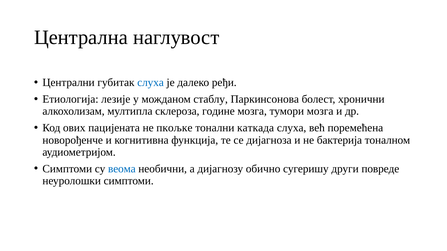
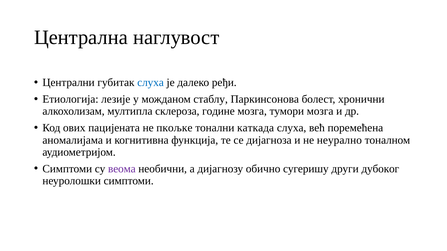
новорођенче: новорођенче -> аномалијама
бактерија: бактерија -> неурално
веома colour: blue -> purple
повреде: повреде -> дубоког
